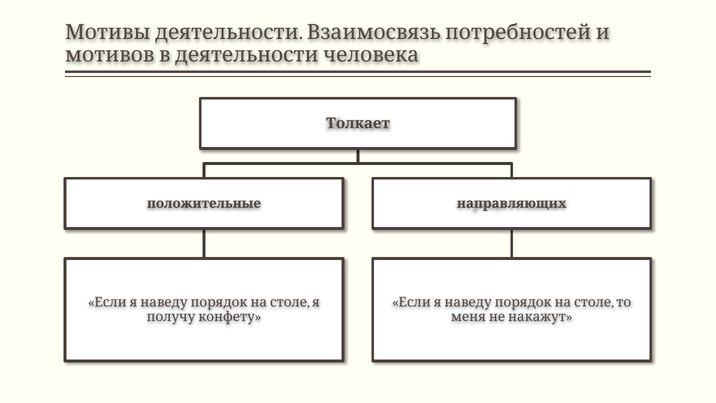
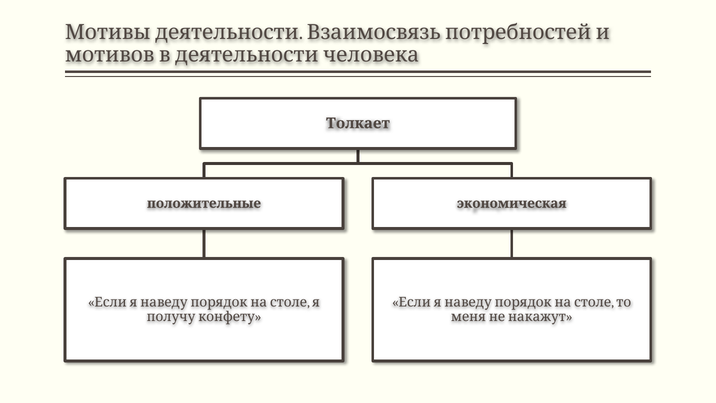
направляющих: направляющих -> экономическая
